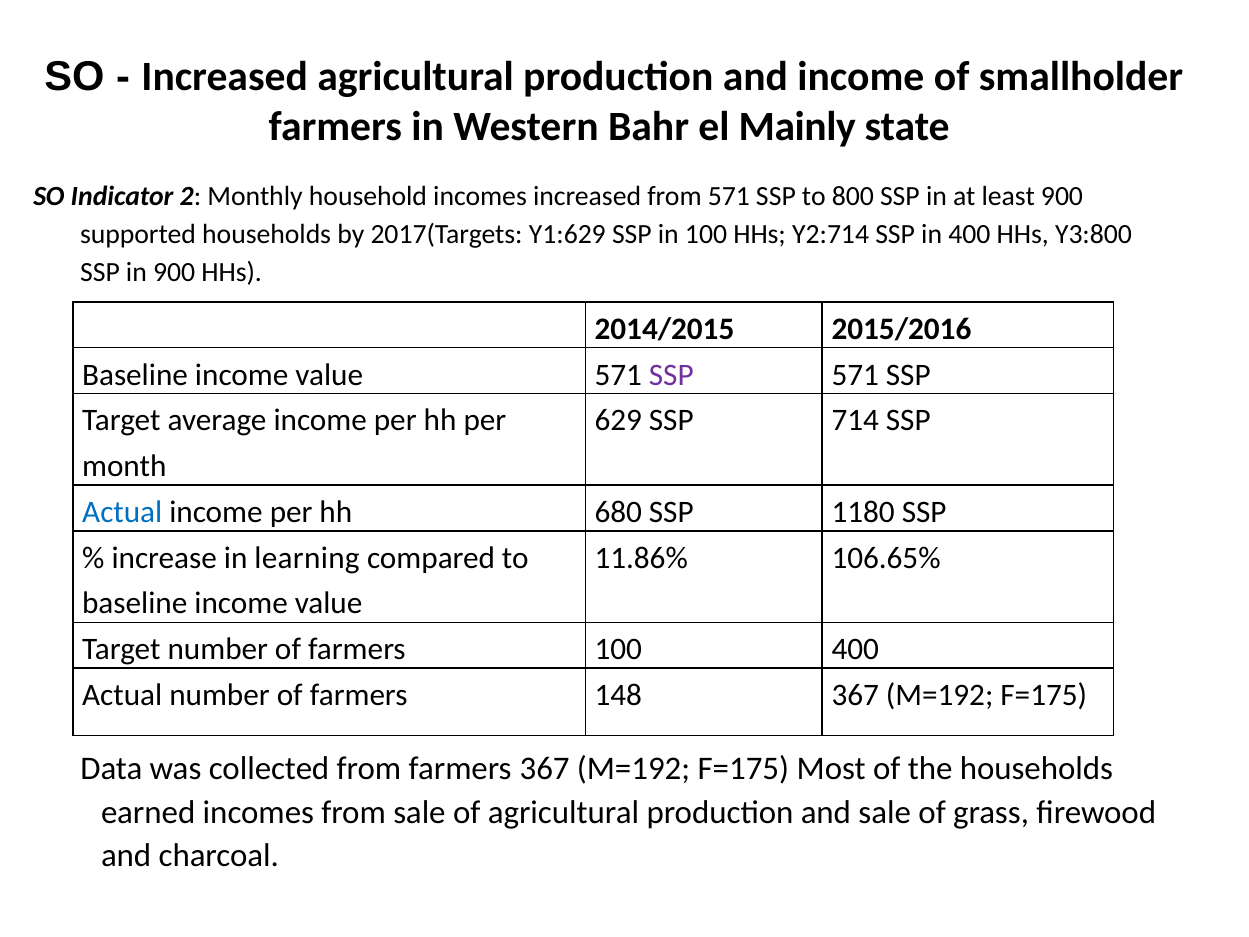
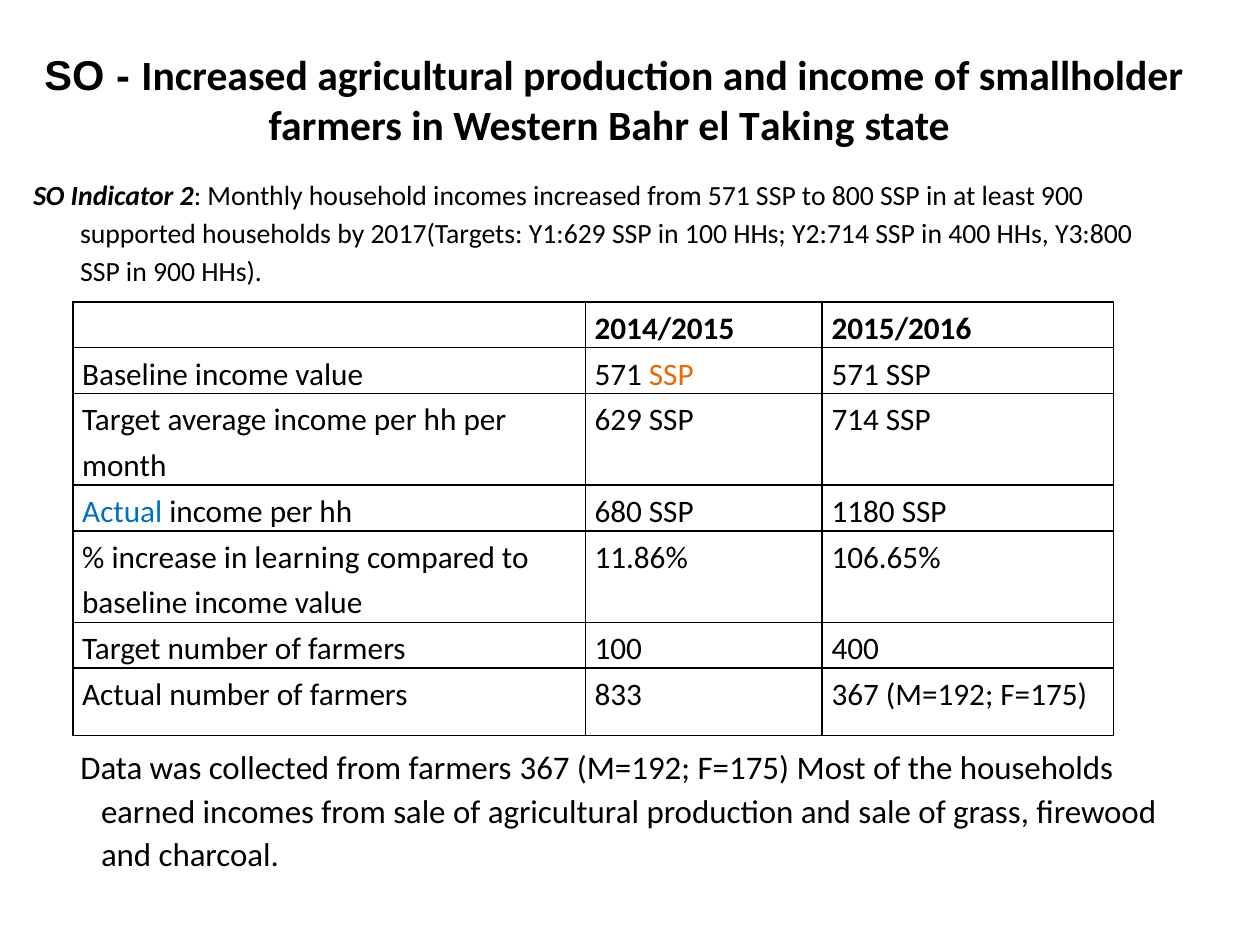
Mainly: Mainly -> Taking
SSP at (671, 375) colour: purple -> orange
148: 148 -> 833
